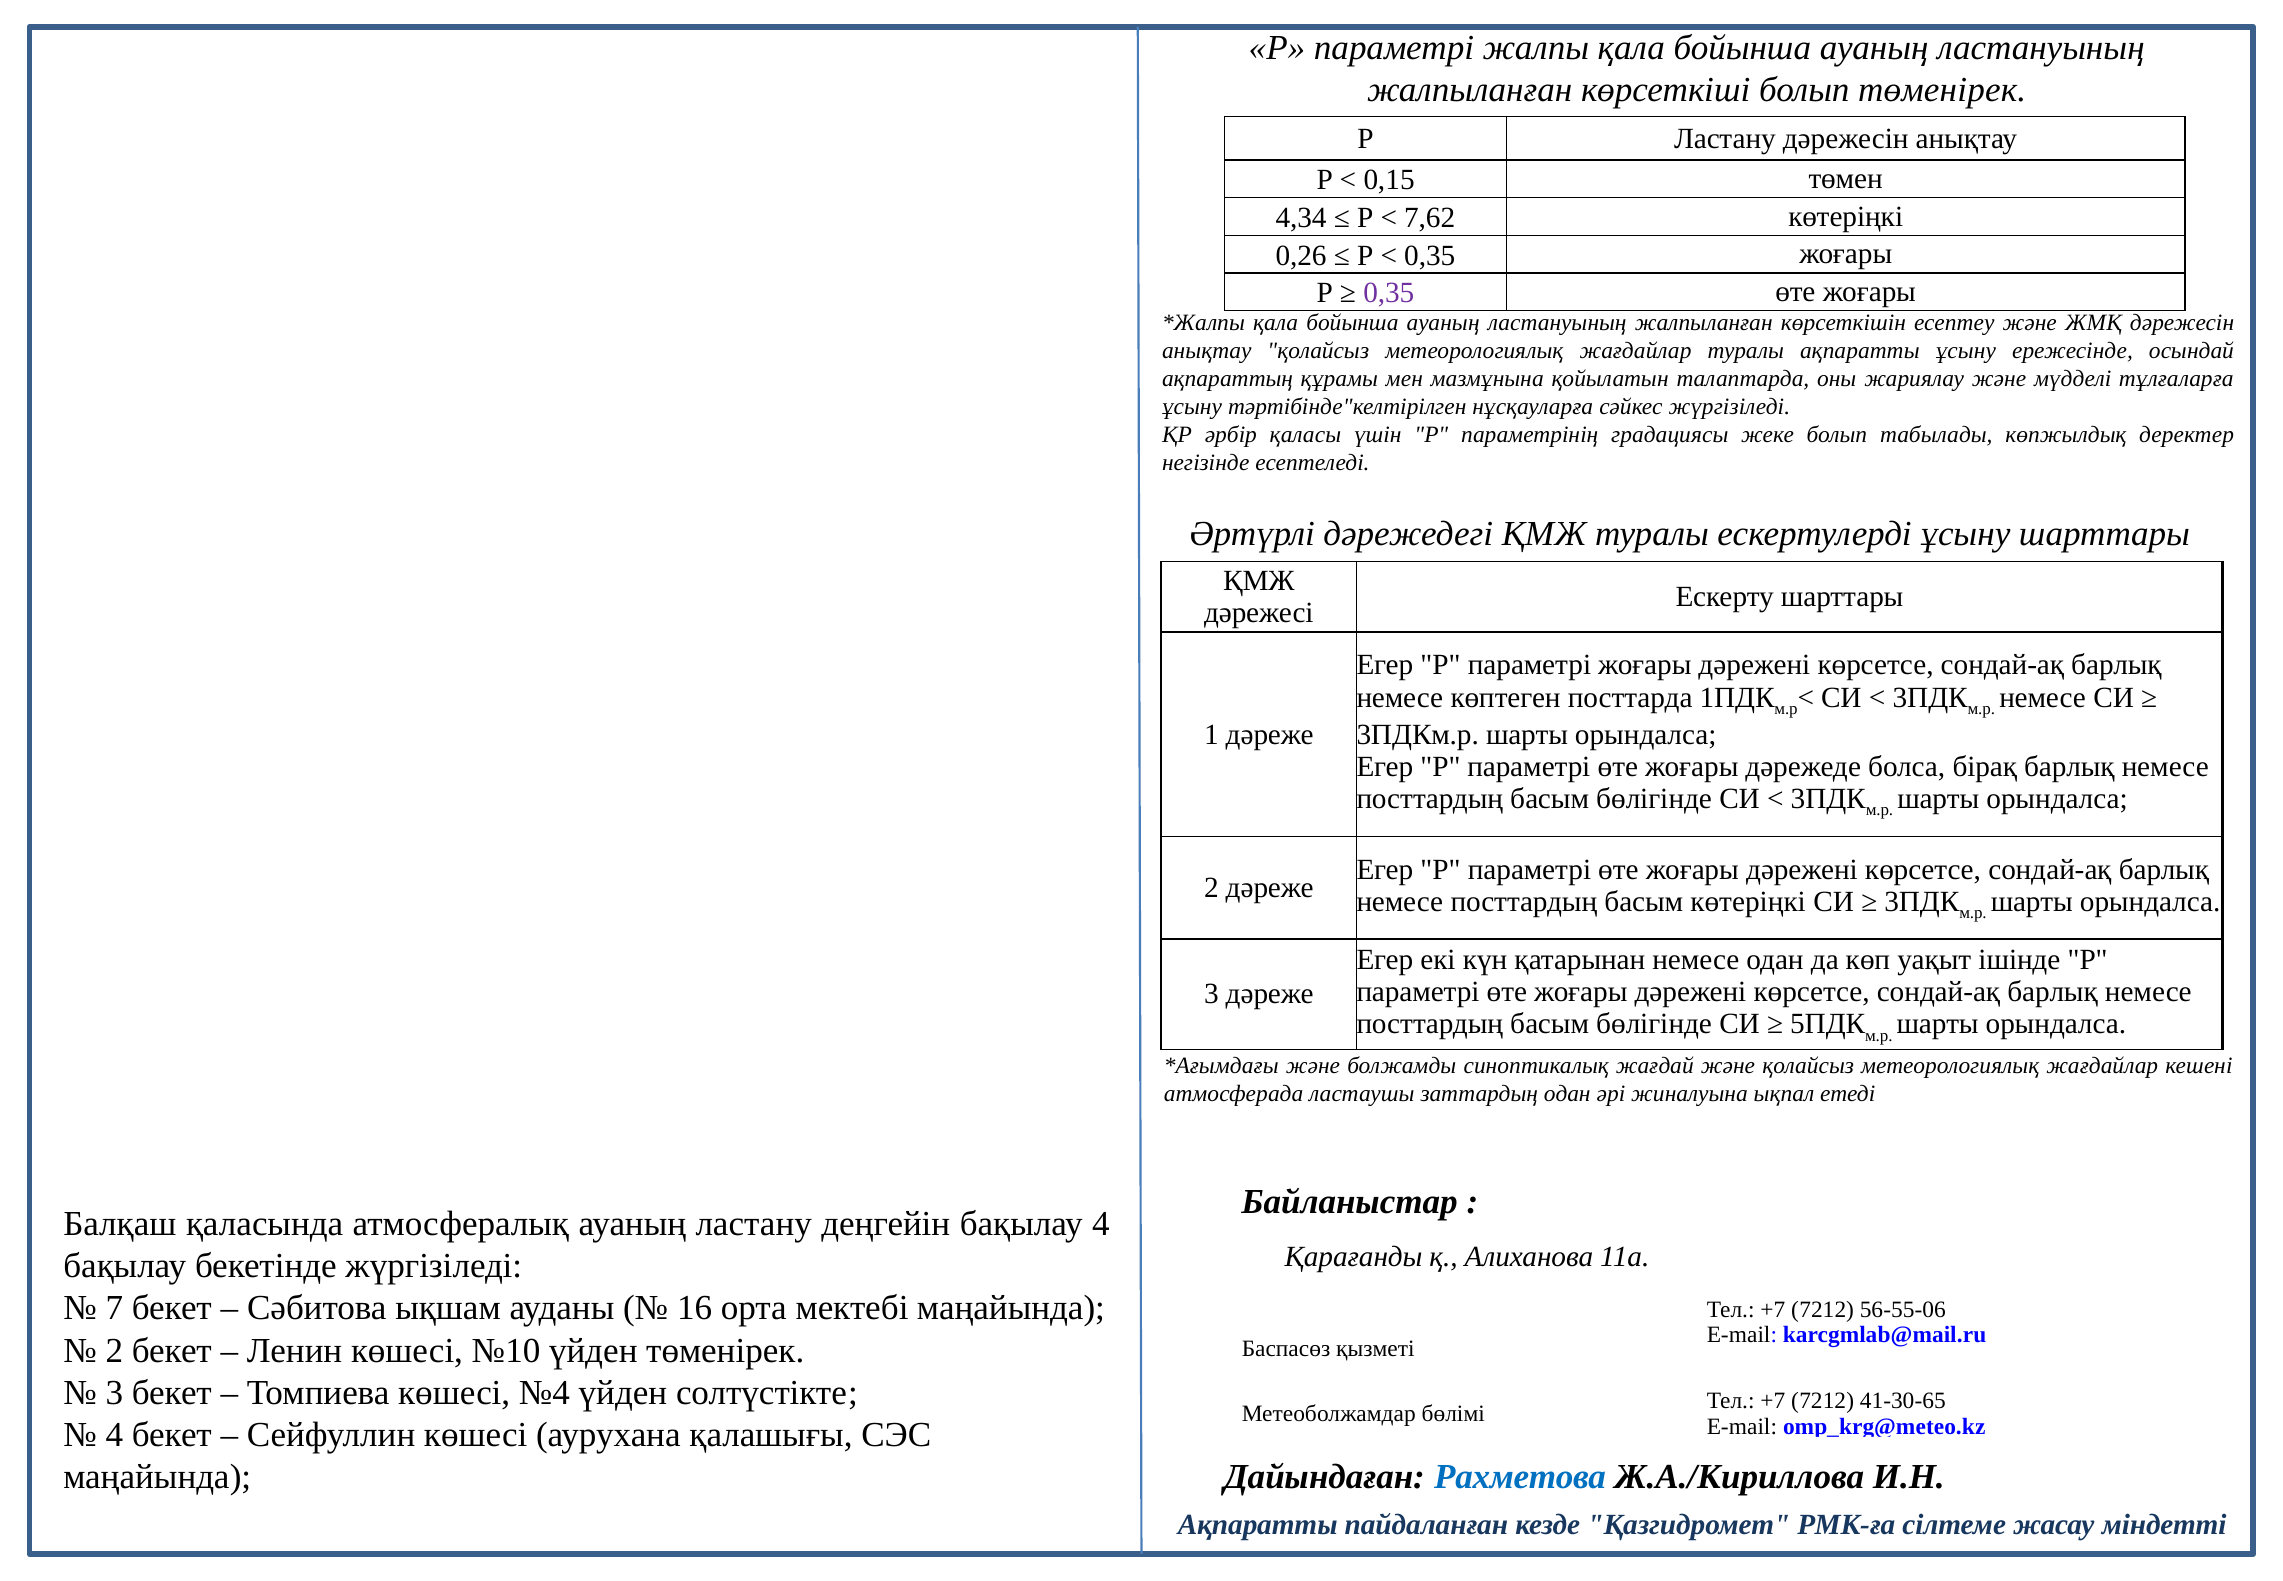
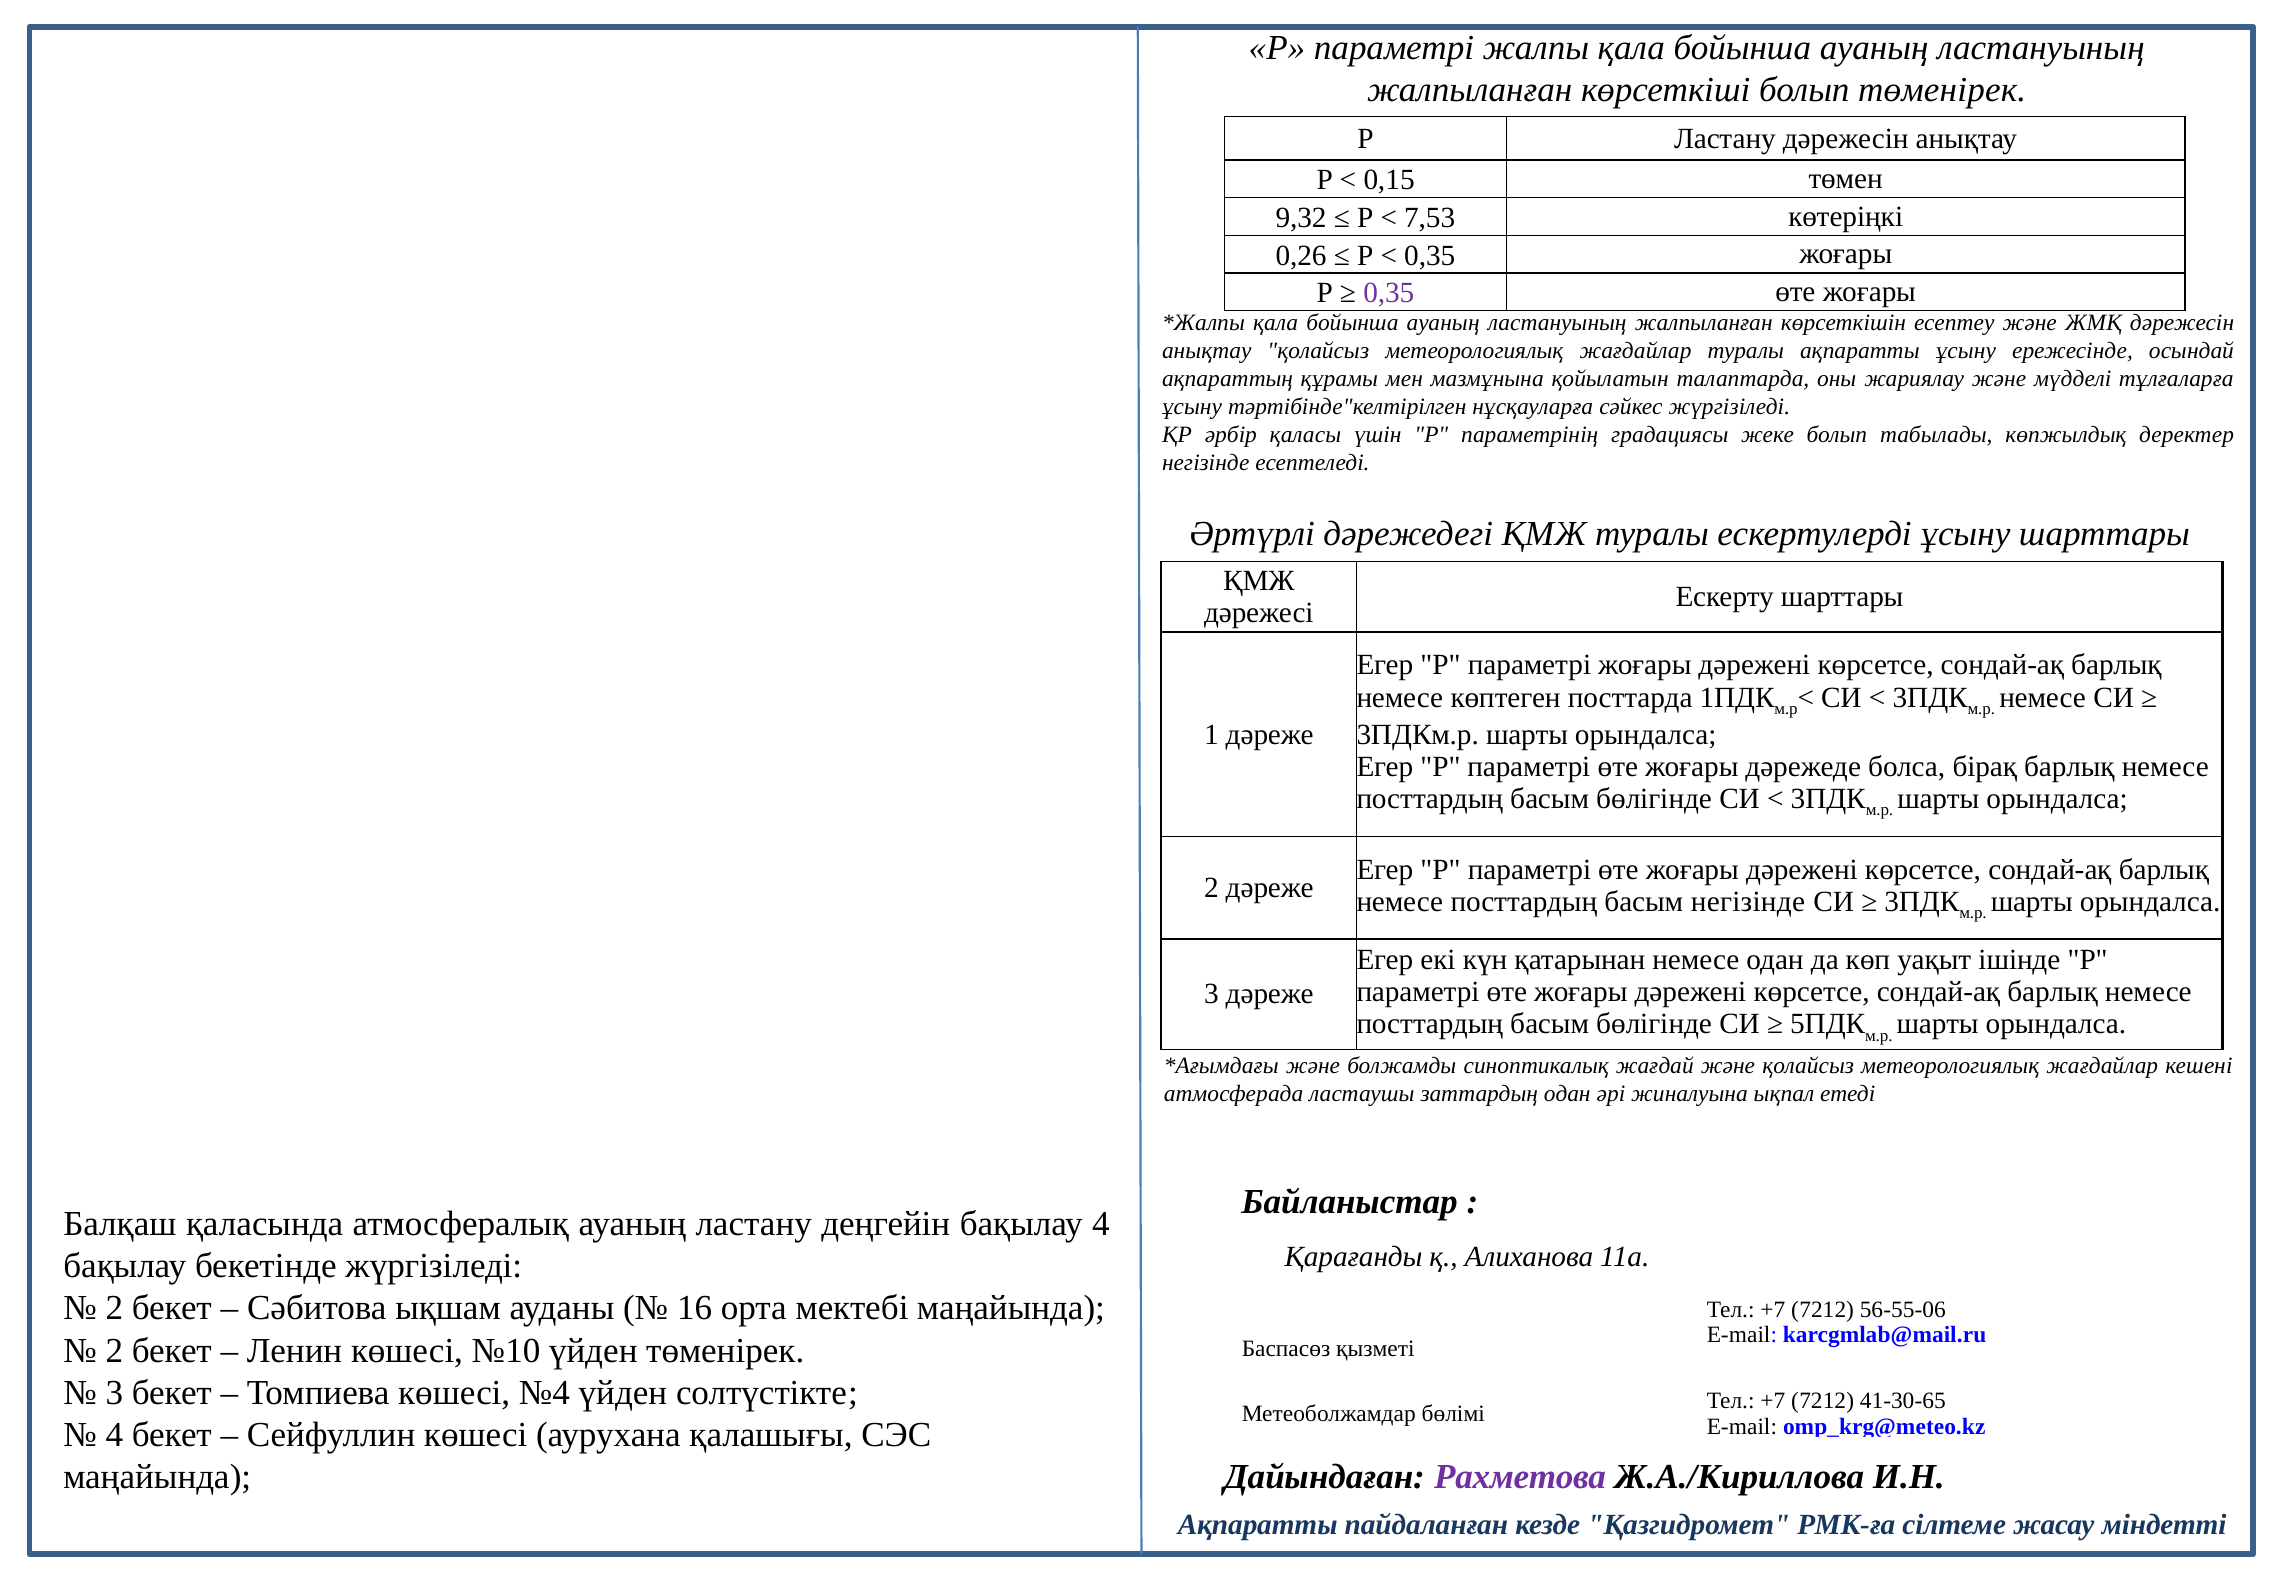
4,34: 4,34 -> 9,32
7,62: 7,62 -> 7,53
басым көтеріңкі: көтеріңкі -> негізінде
7 at (114, 1308): 7 -> 2
Рахметова colour: blue -> purple
